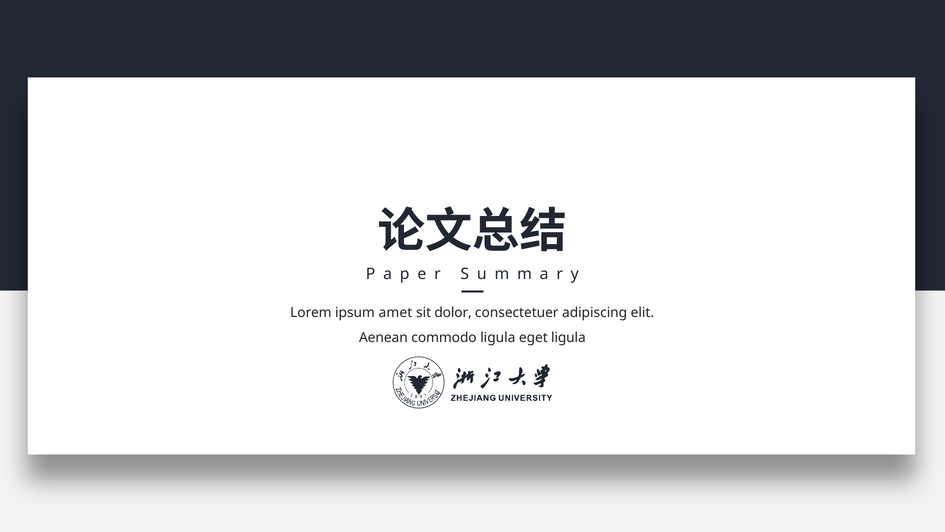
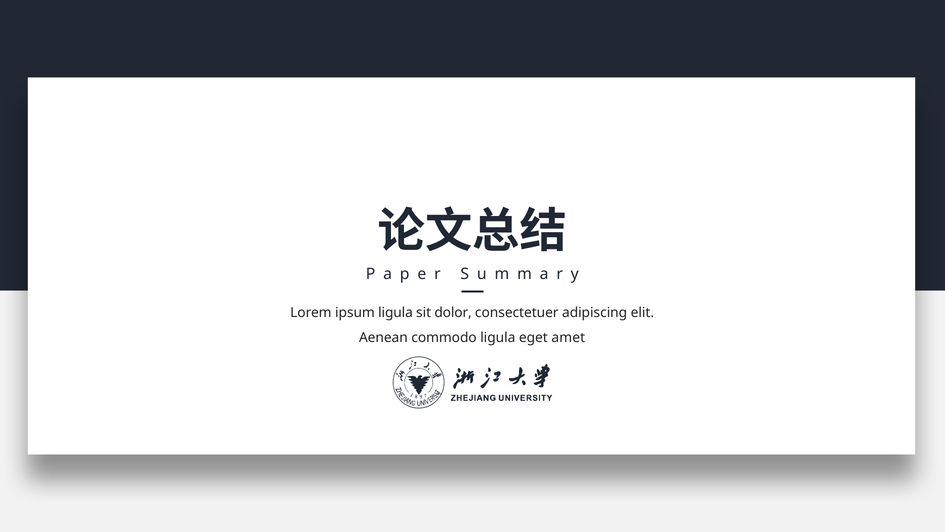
ipsum amet: amet -> ligula
eget ligula: ligula -> amet
